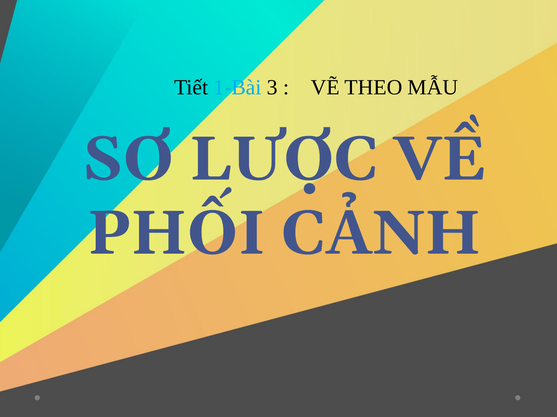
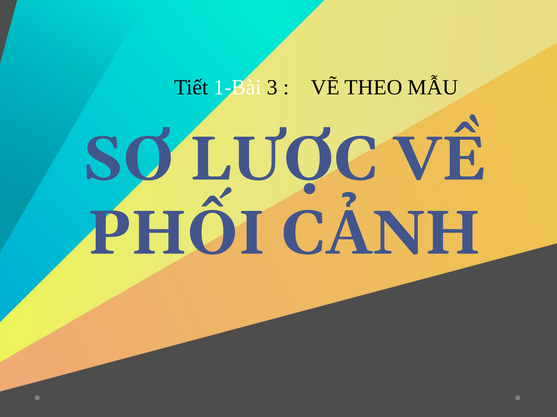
1-Bài colour: light blue -> white
